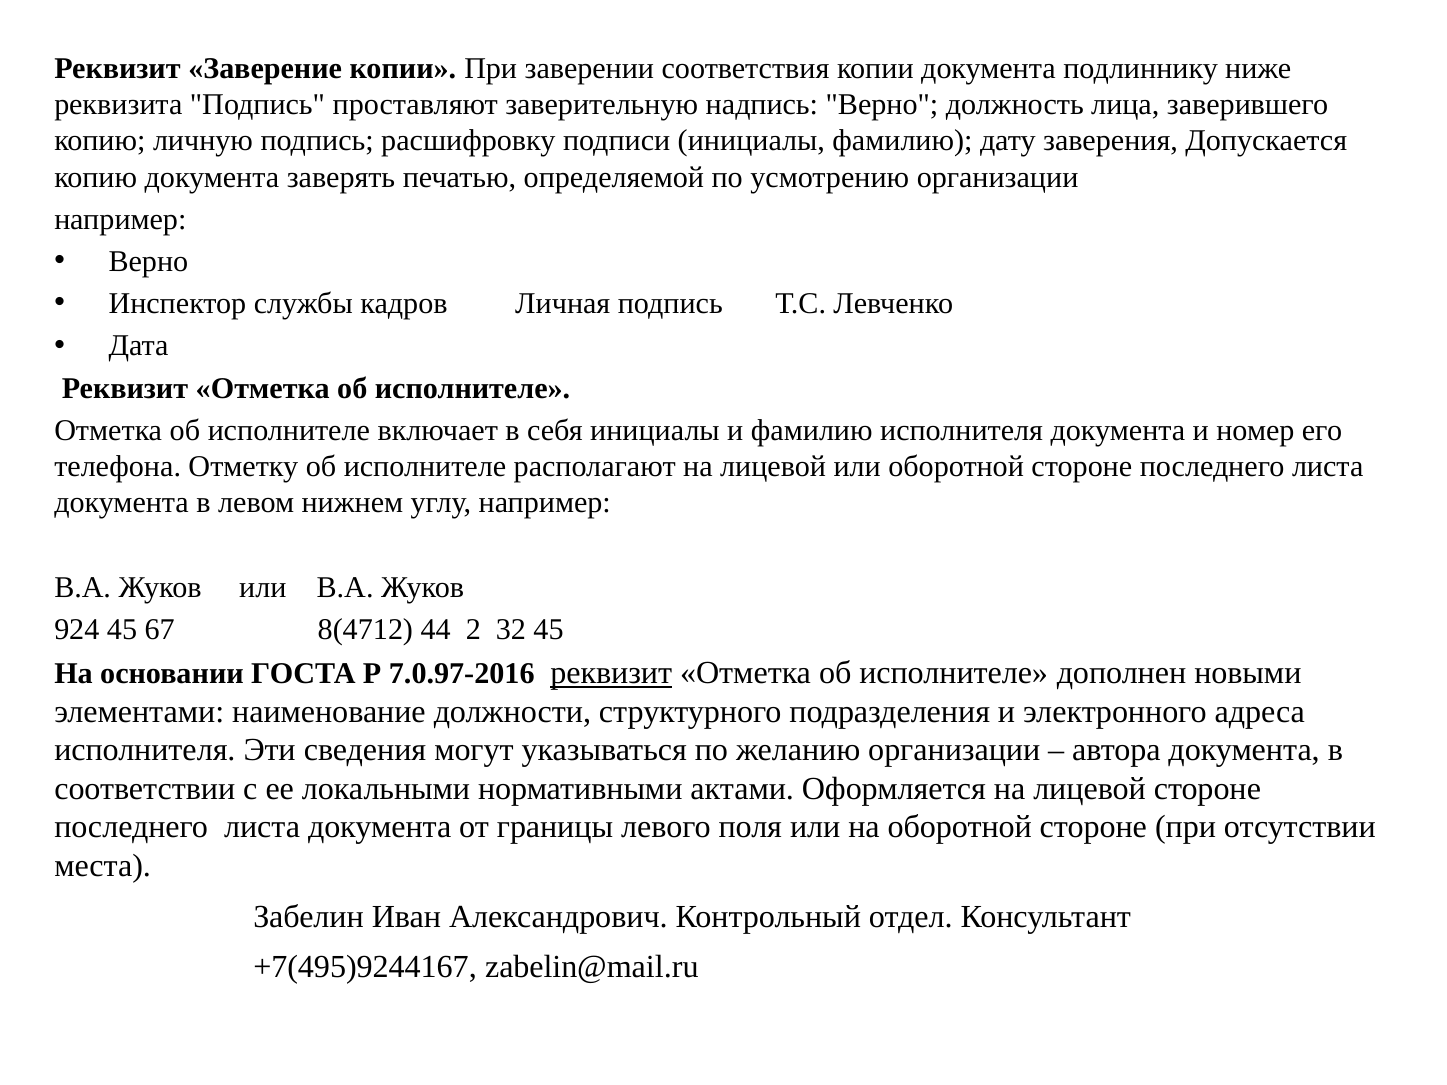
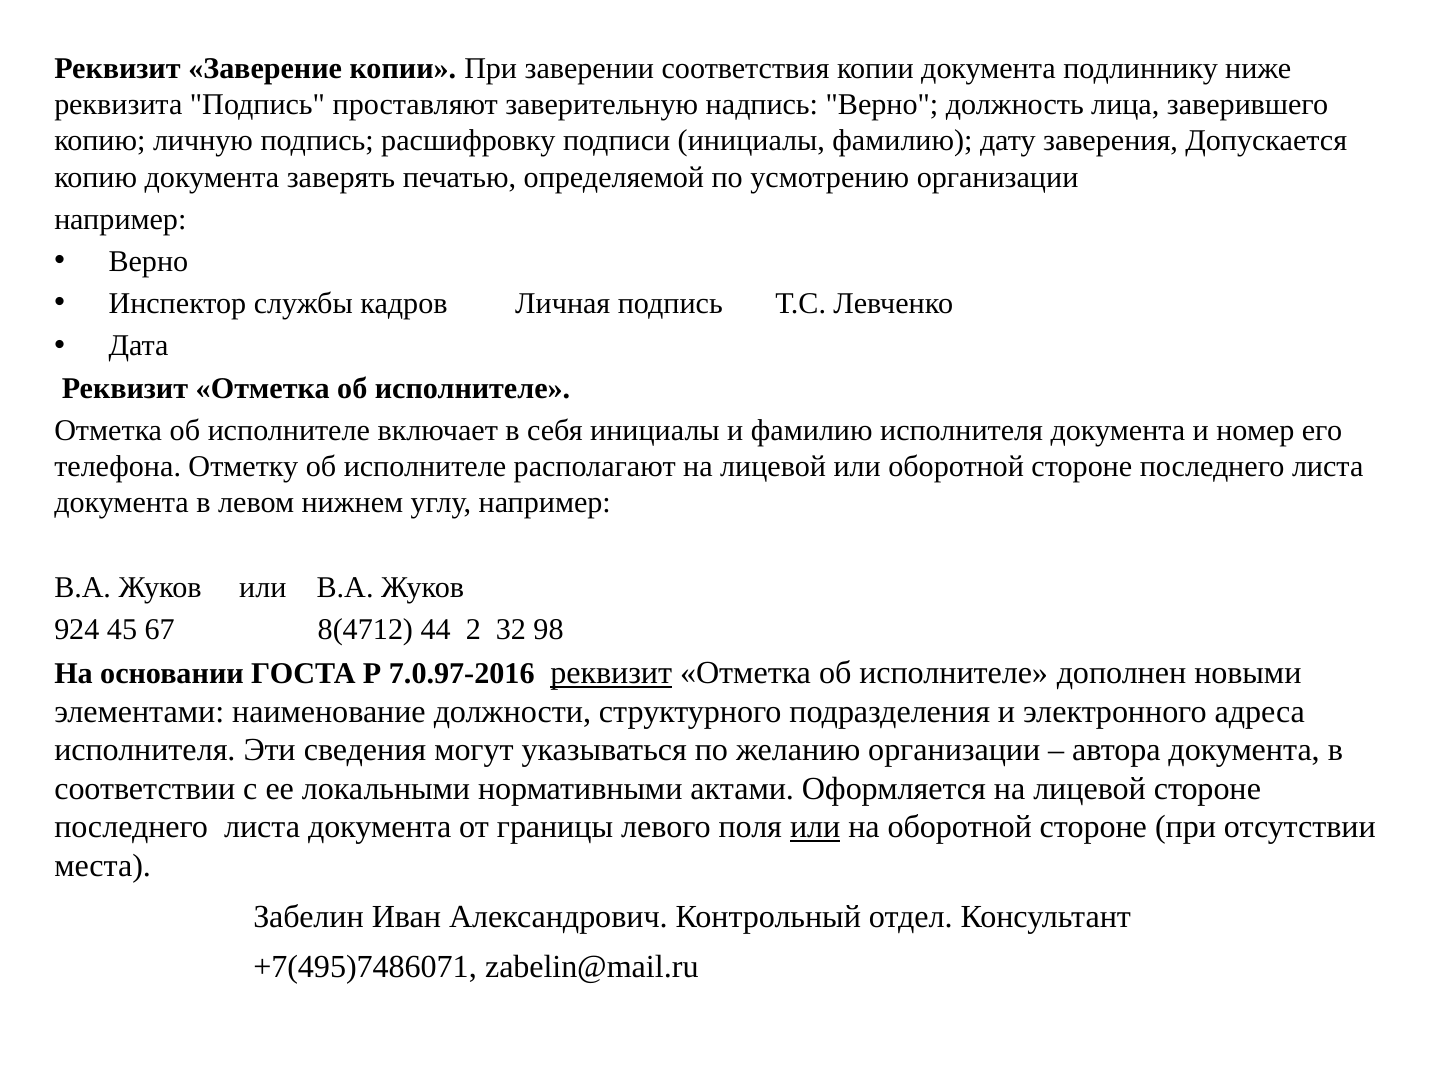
32 45: 45 -> 98
или at (815, 827) underline: none -> present
+7(495)9244167: +7(495)9244167 -> +7(495)7486071
